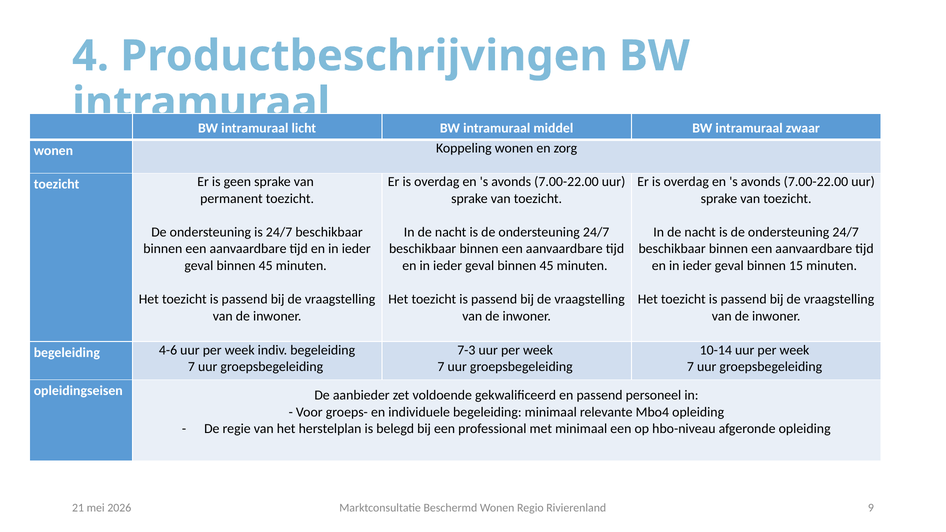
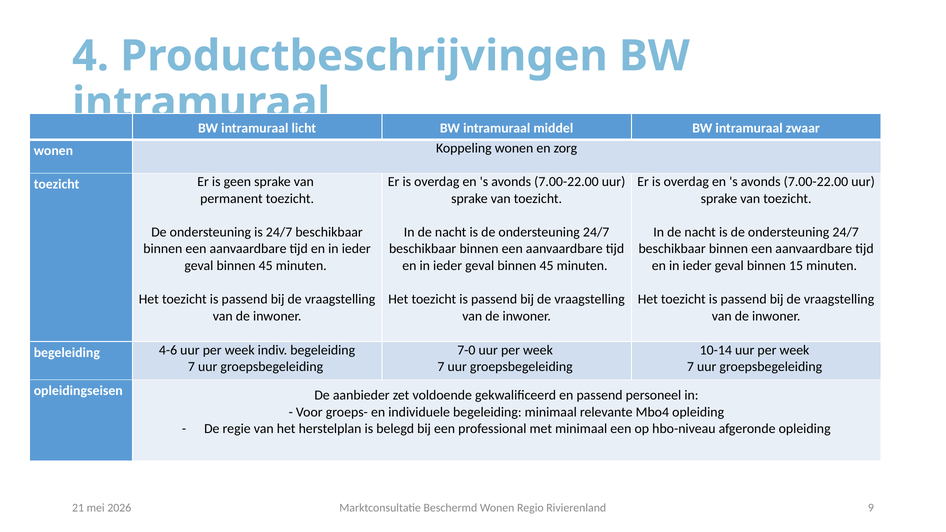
7-3: 7-3 -> 7-0
